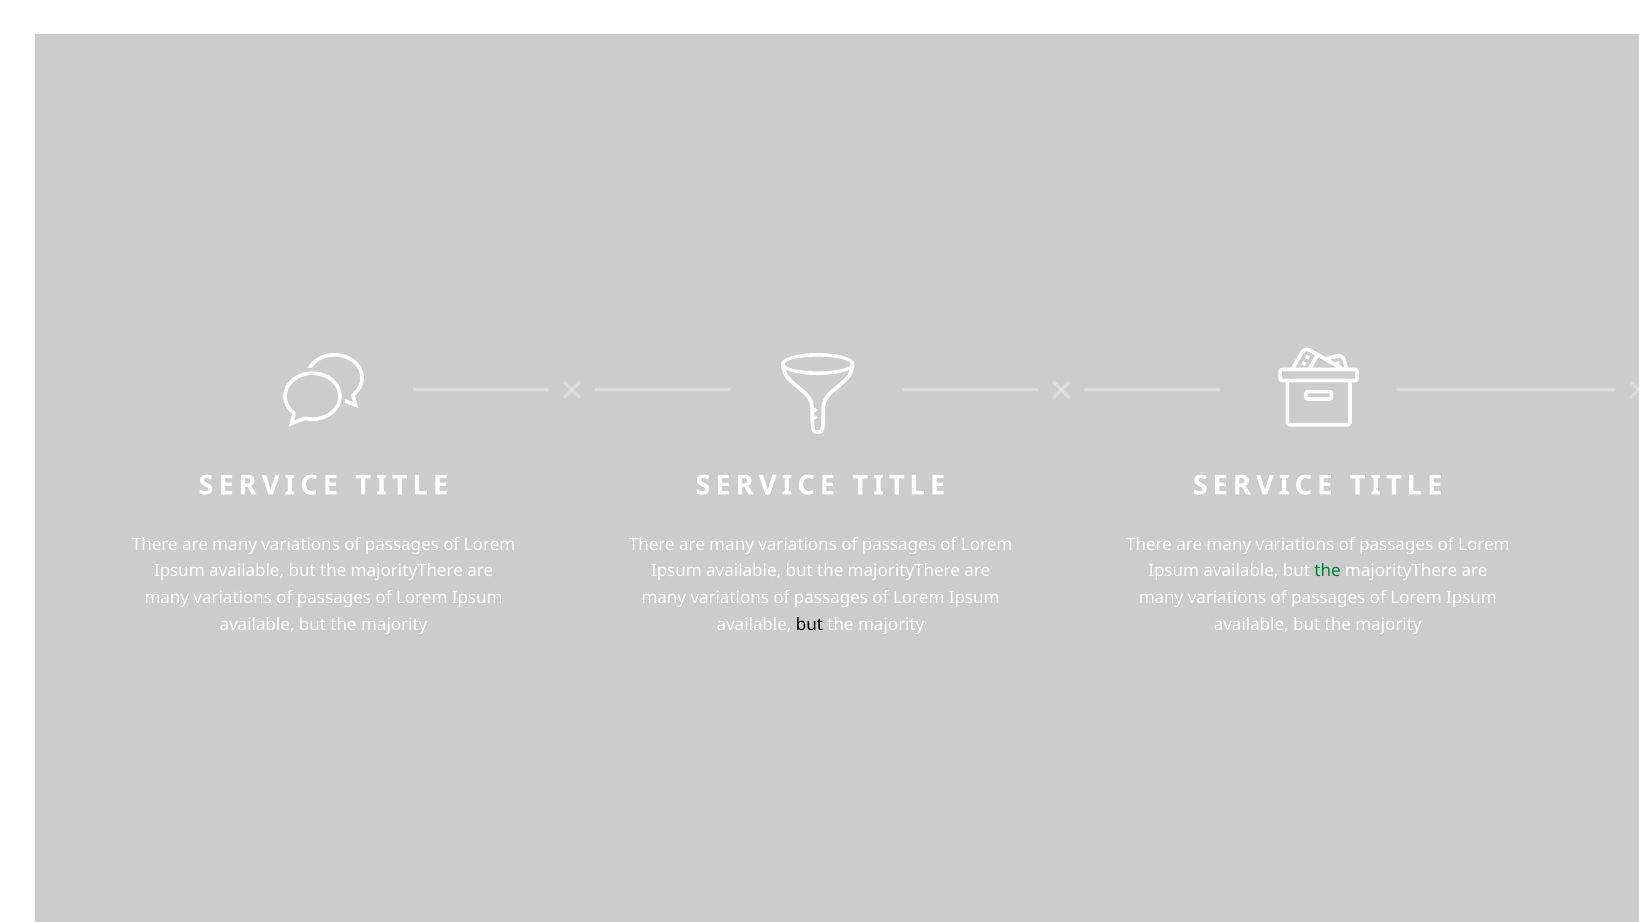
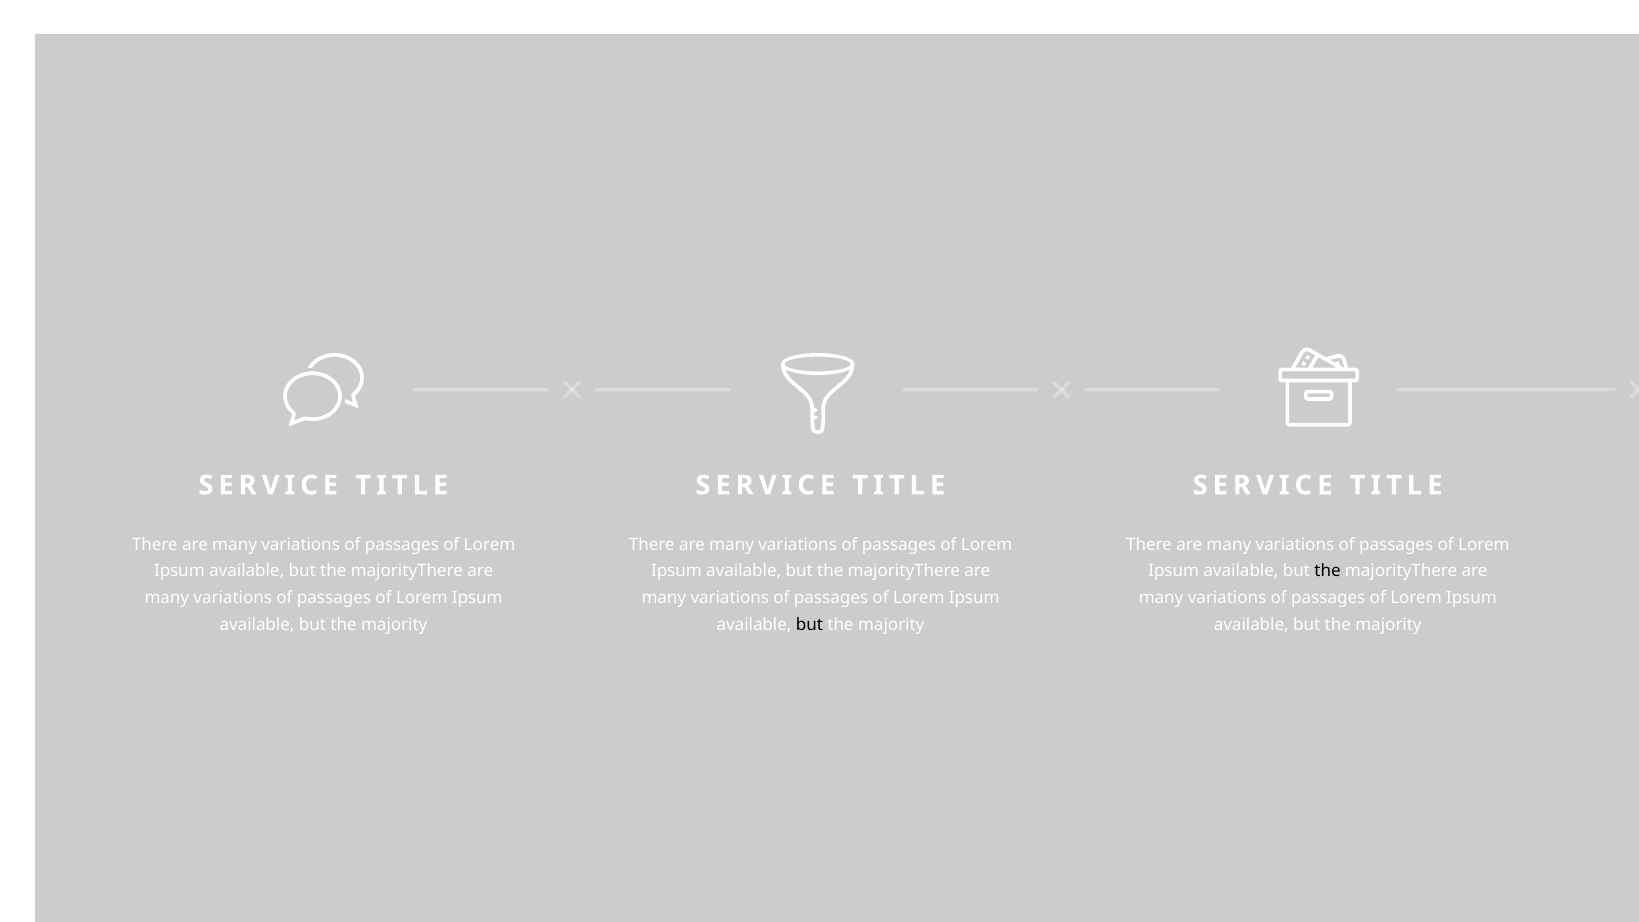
the at (1328, 571) colour: green -> black
